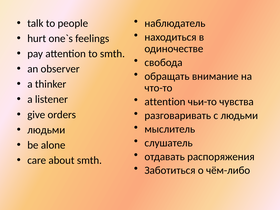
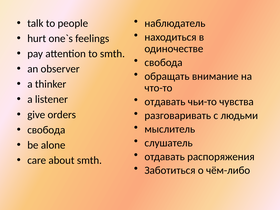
attention at (165, 102): attention -> отдавать
людьми at (46, 130): людьми -> свобода
